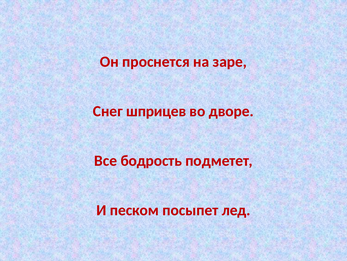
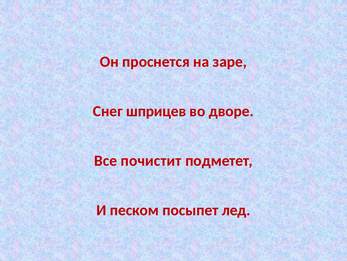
бодрость: бодрость -> почистит
